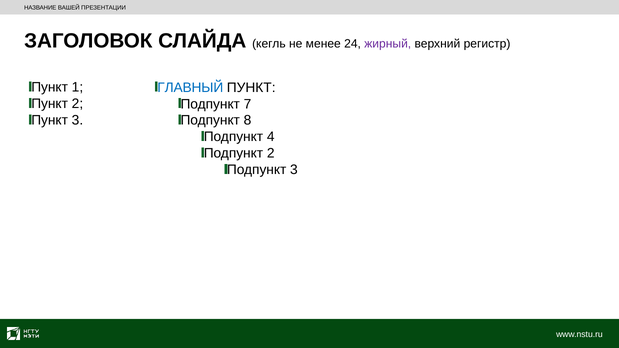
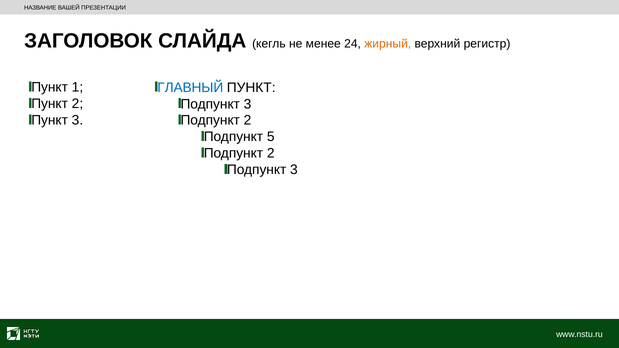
жирный colour: purple -> orange
7 at (248, 104): 7 -> 3
8 at (248, 121): 8 -> 2
4: 4 -> 5
